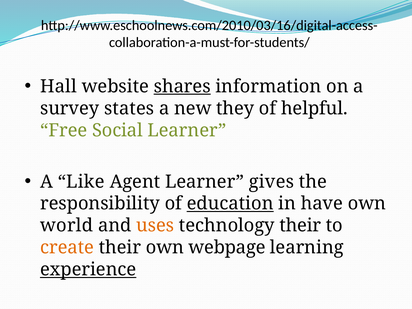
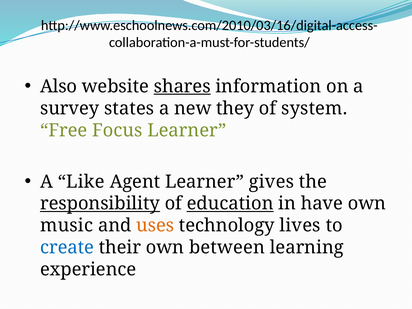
Hall: Hall -> Also
helpful: helpful -> system
Social: Social -> Focus
responsibility underline: none -> present
world: world -> music
technology their: their -> lives
create colour: orange -> blue
webpage: webpage -> between
experience underline: present -> none
